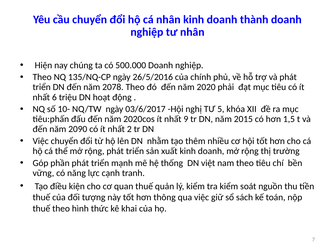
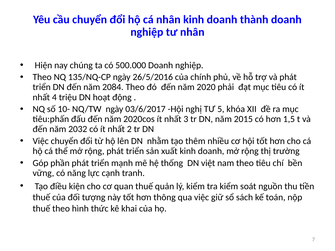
2078: 2078 -> 2084
6: 6 -> 4
9: 9 -> 3
2090: 2090 -> 2032
